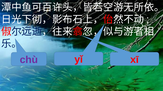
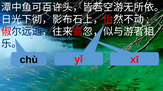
chù colour: purple -> black
